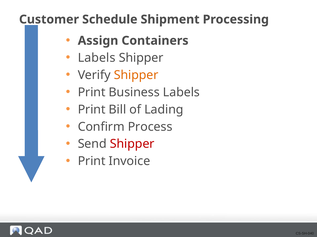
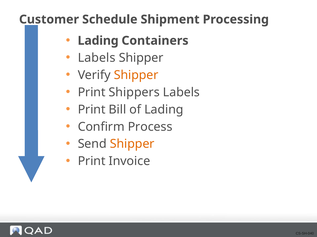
Assign at (98, 41): Assign -> Lading
Business: Business -> Shippers
Shipper at (132, 144) colour: red -> orange
